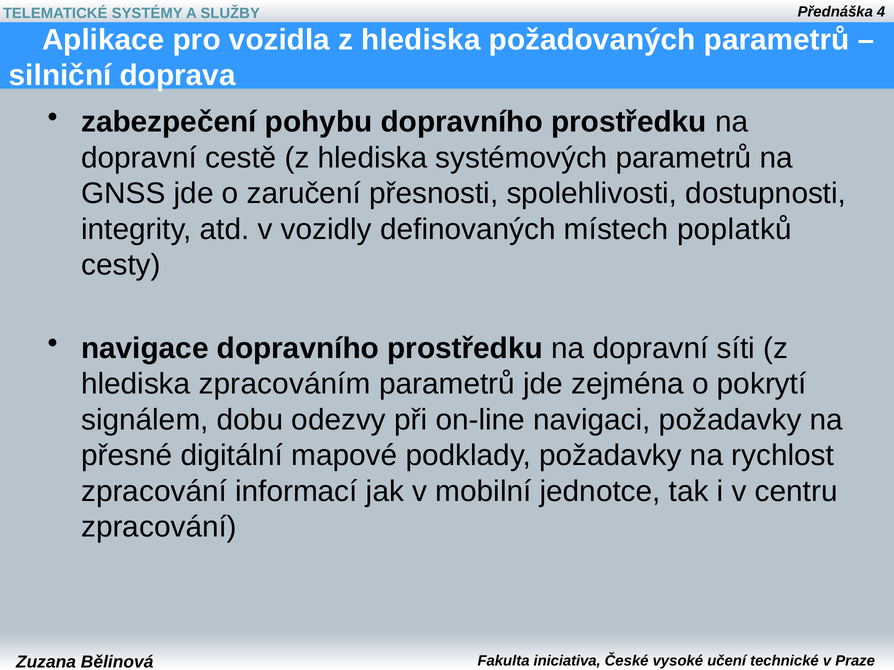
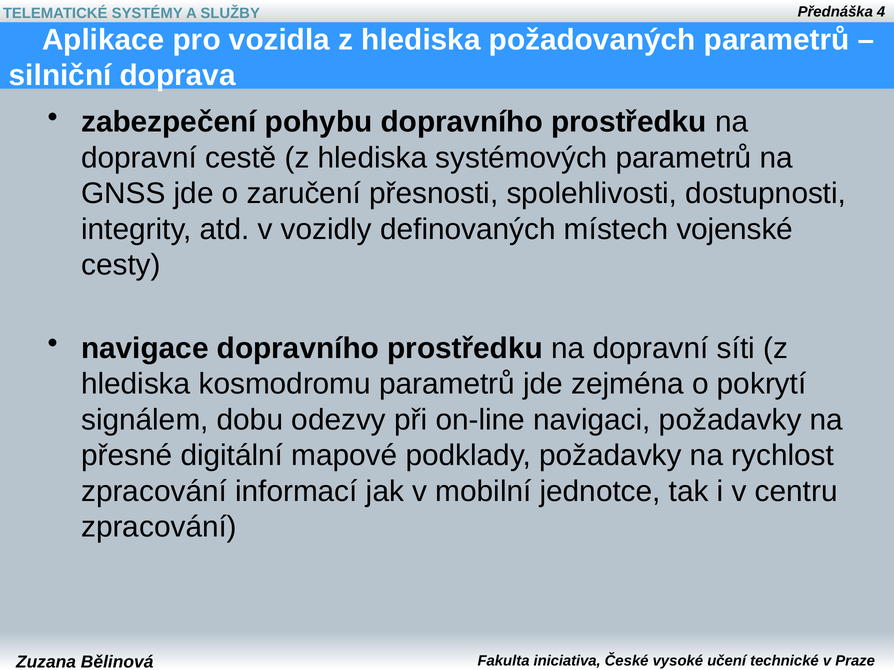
poplatků: poplatků -> vojenské
zpracováním: zpracováním -> kosmodromu
